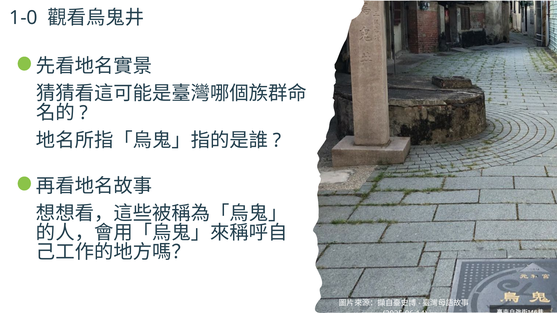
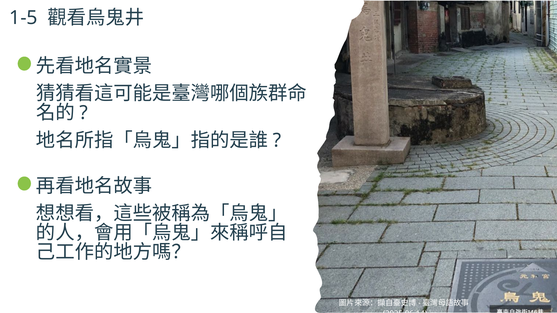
1-0: 1-0 -> 1-5
